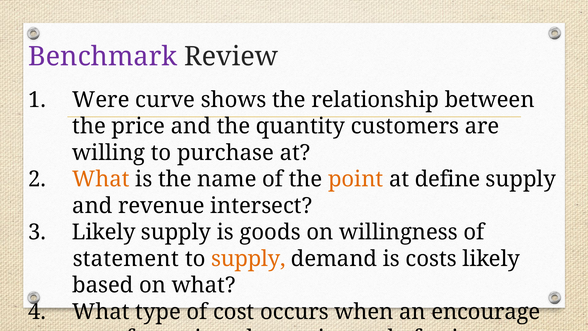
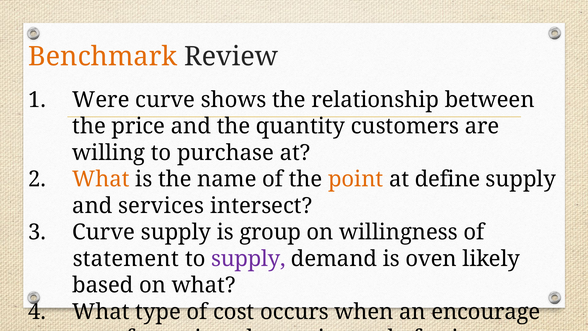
Benchmark colour: purple -> orange
revenue: revenue -> services
Likely at (104, 232): Likely -> Curve
goods: goods -> group
supply at (248, 259) colour: orange -> purple
costs: costs -> oven
